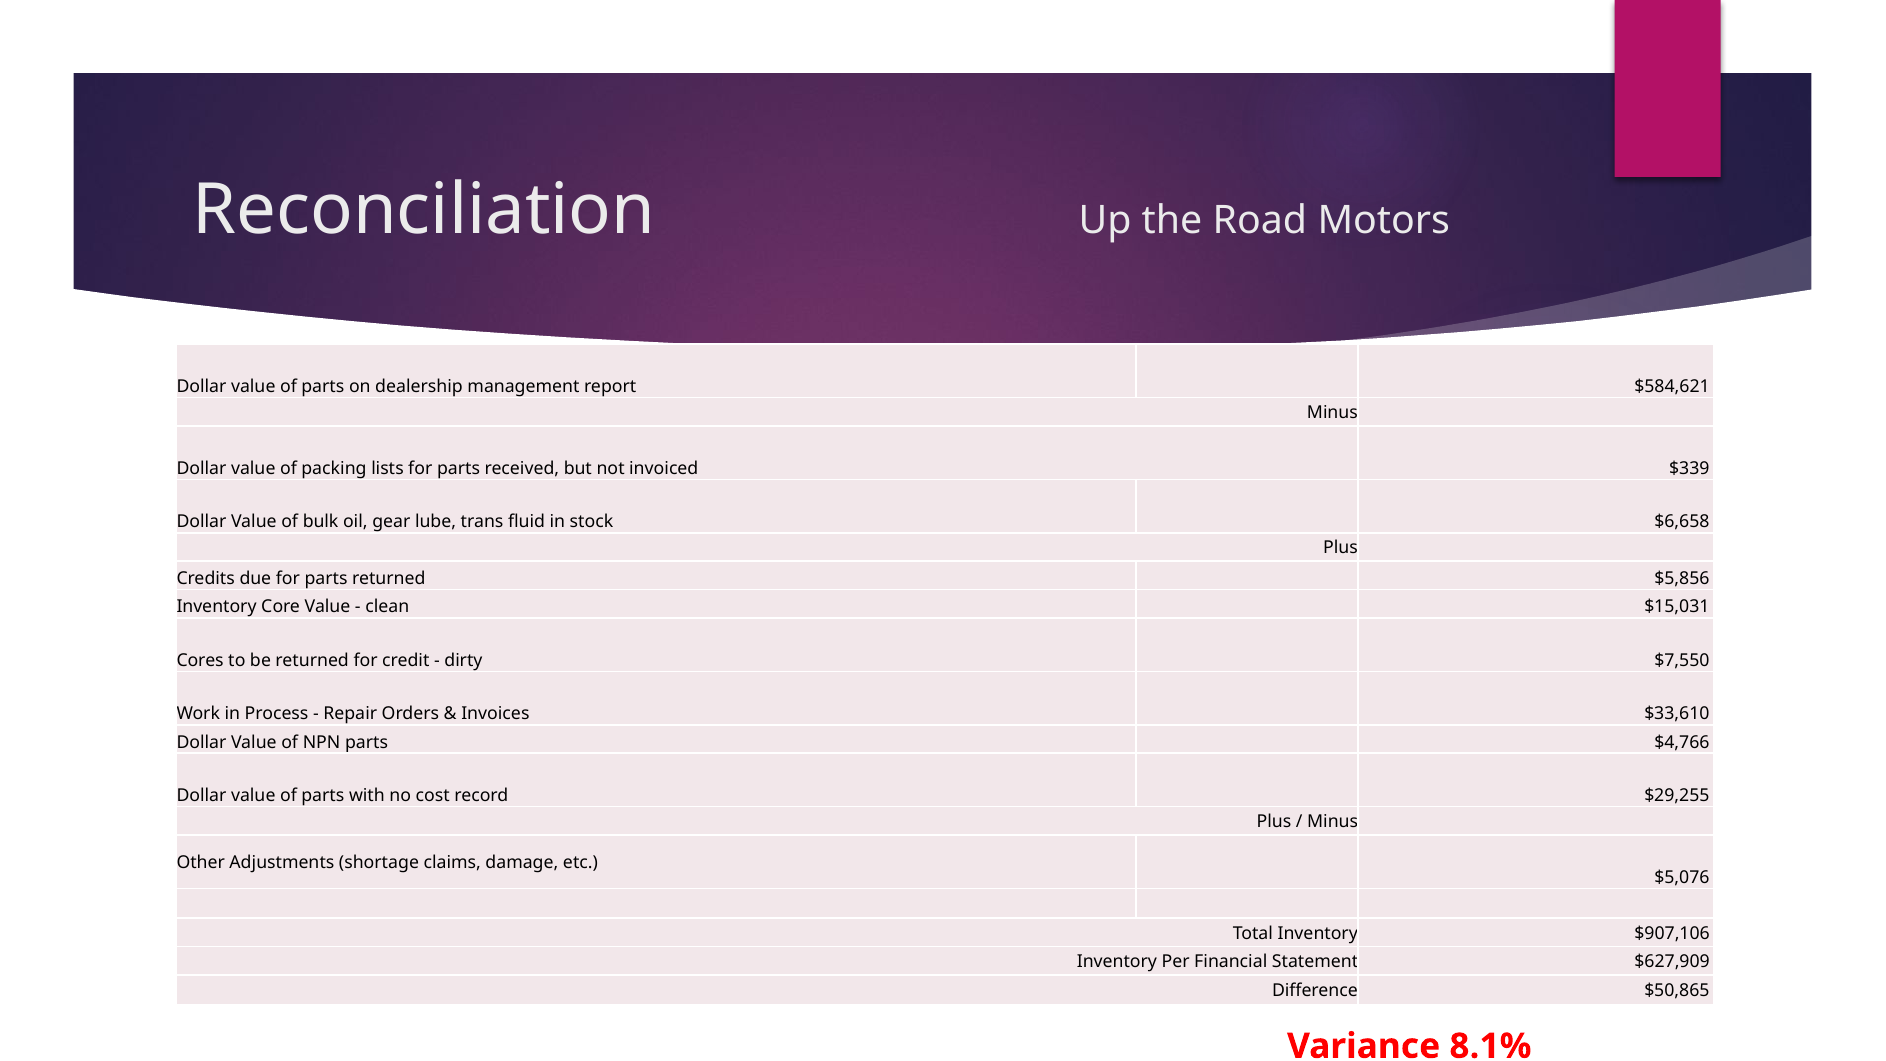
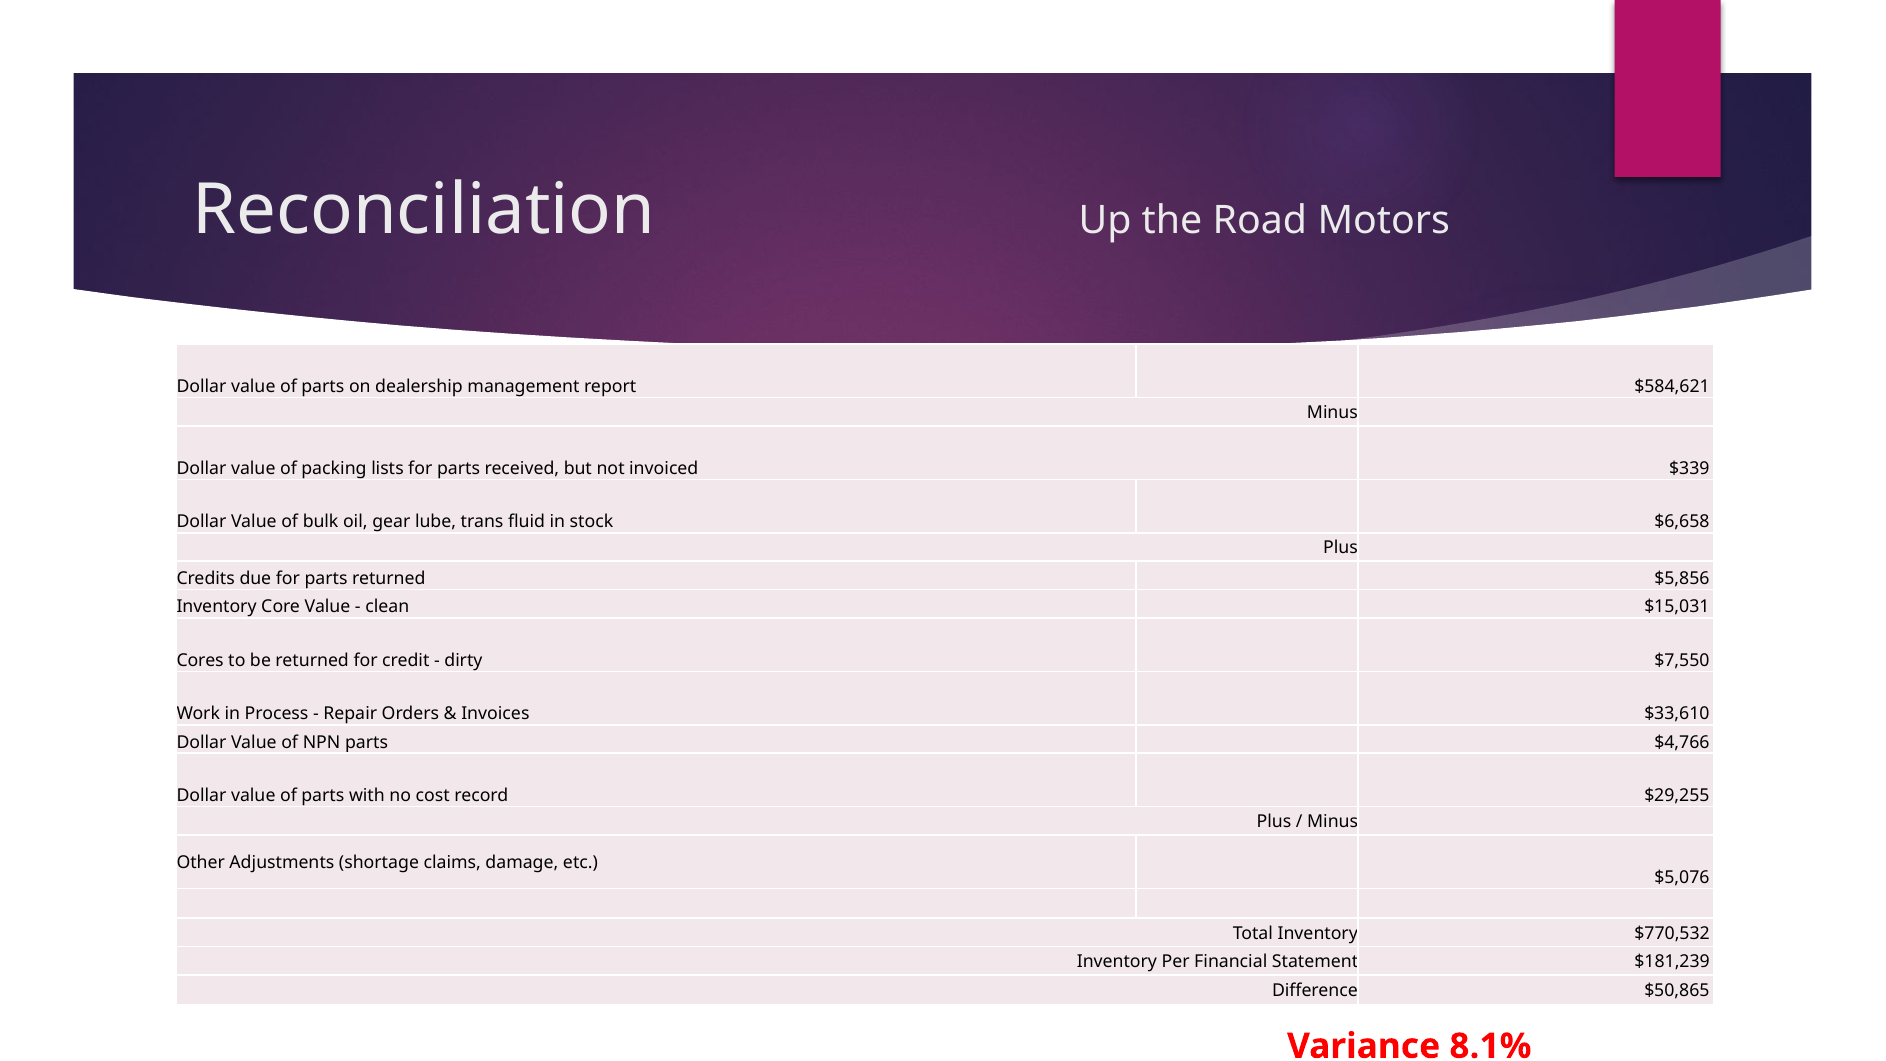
$907,106: $907,106 -> $770,532
$627,909: $627,909 -> $181,239
